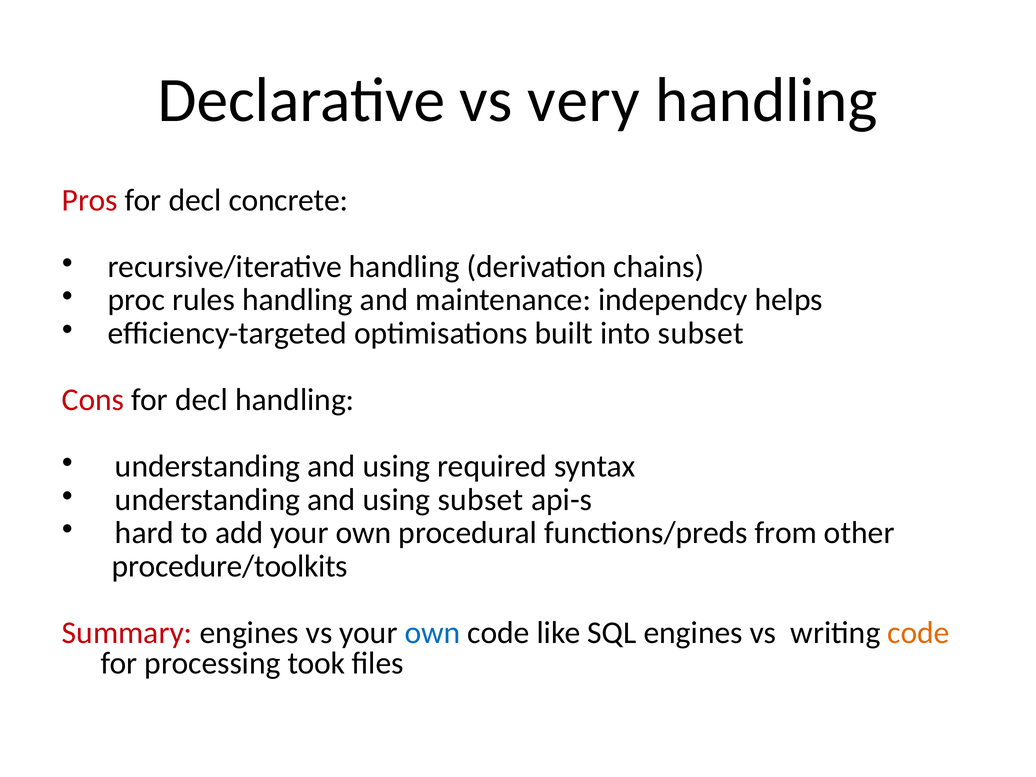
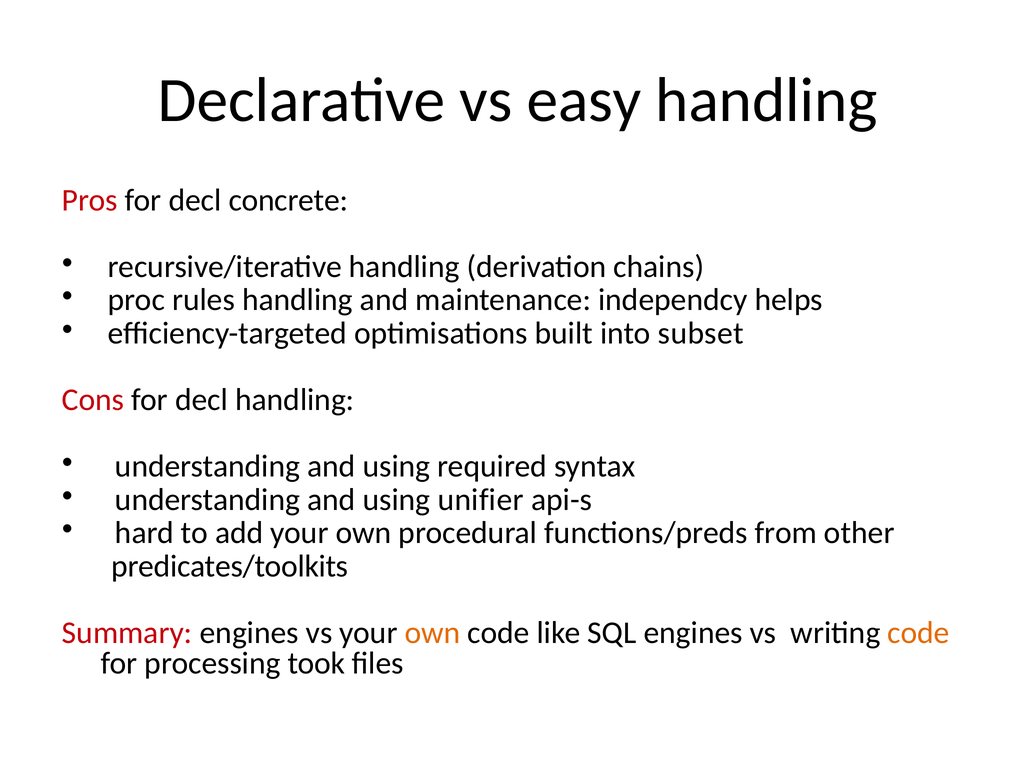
very: very -> easy
using subset: subset -> unifier
procedure/toolkits: procedure/toolkits -> predicates/toolkits
own at (433, 633) colour: blue -> orange
